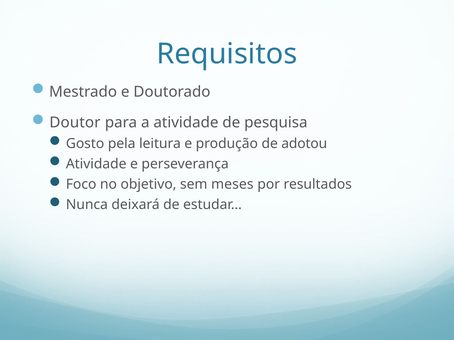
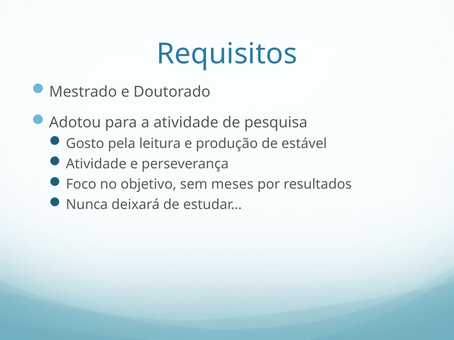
Doutor: Doutor -> Adotou
adotou: adotou -> estável
